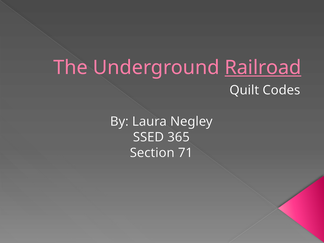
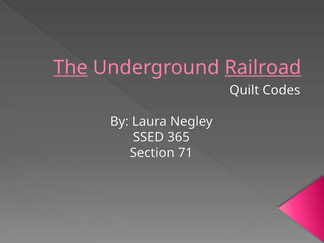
The underline: none -> present
